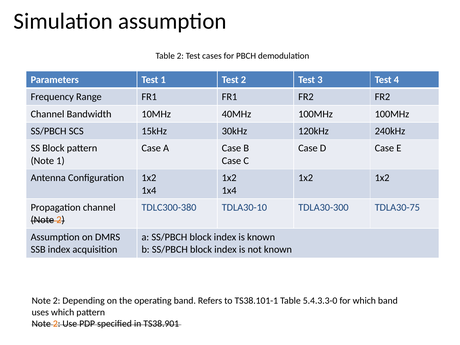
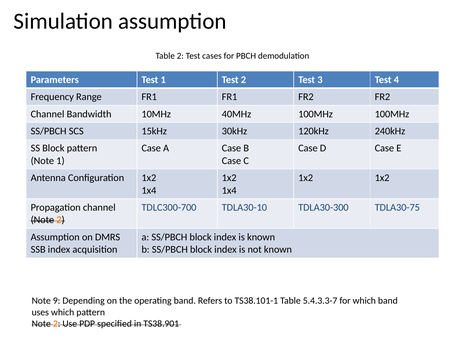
TDLC300-380: TDLC300-380 -> TDLC300-700
2 at (57, 301): 2 -> 9
5.4.3.3-0: 5.4.3.3-0 -> 5.4.3.3-7
